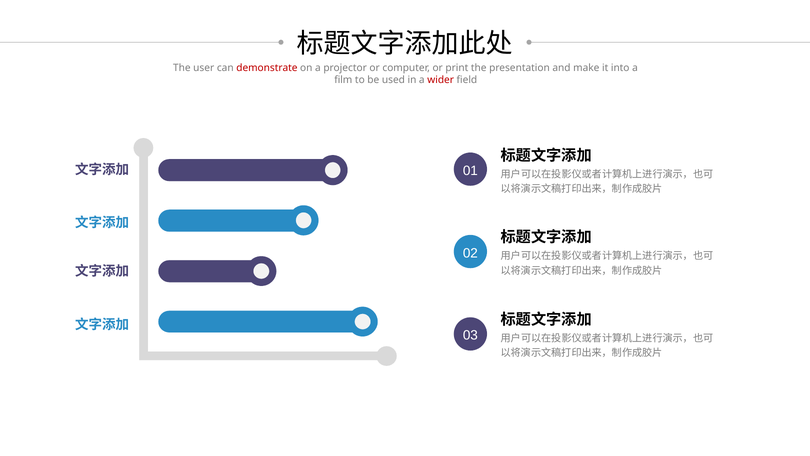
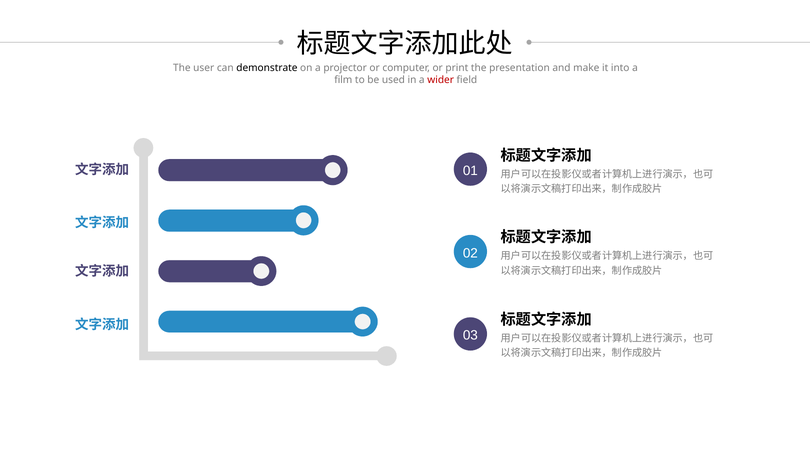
demonstrate colour: red -> black
